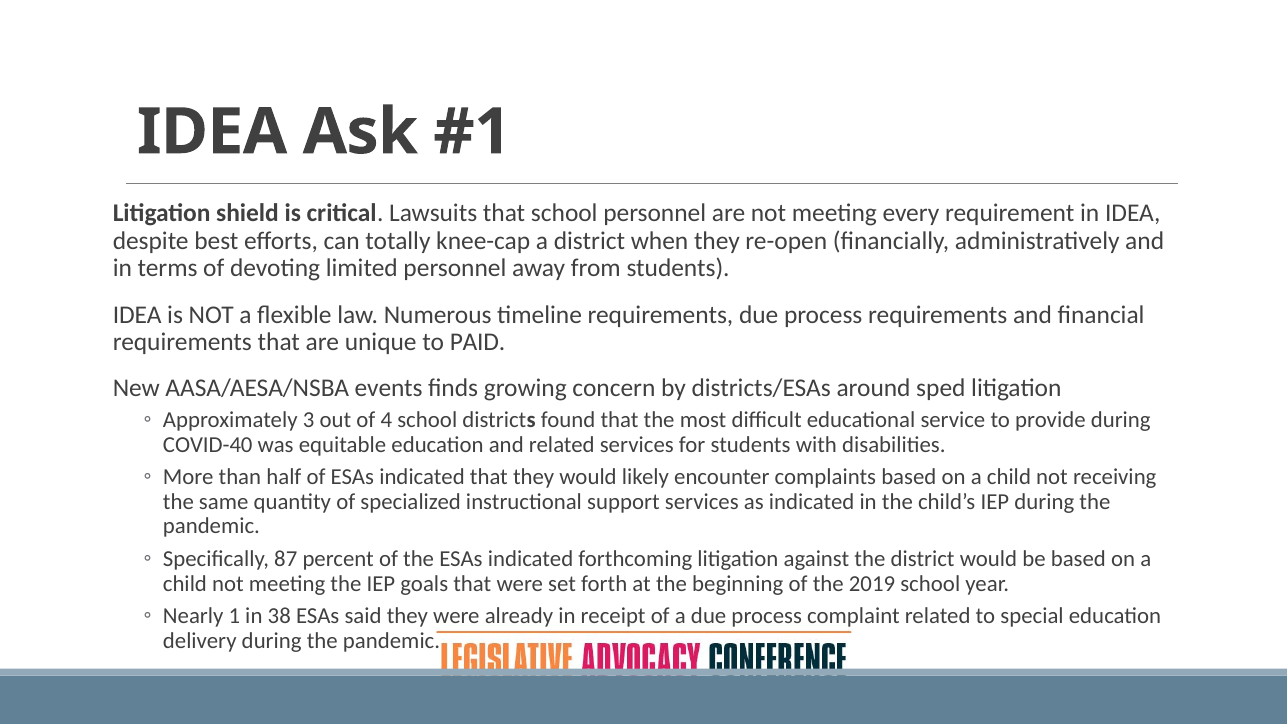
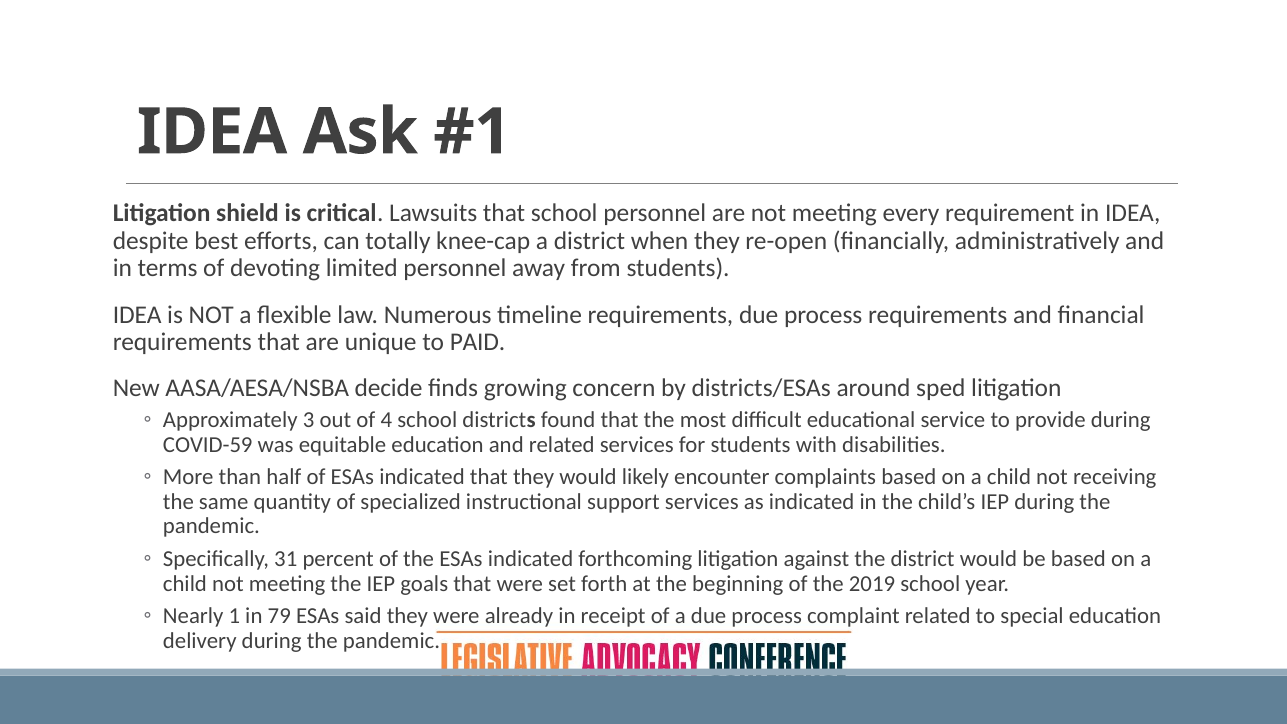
events: events -> decide
COVID-40: COVID-40 -> COVID-59
87: 87 -> 31
38: 38 -> 79
